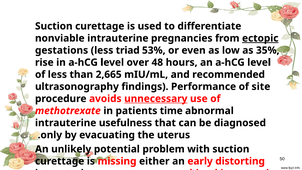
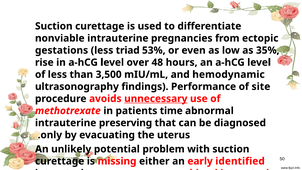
ectopic underline: present -> none
2,665: 2,665 -> 3,500
recommended: recommended -> hemodynamic
usefulness: usefulness -> preserving
distorting: distorting -> identified
